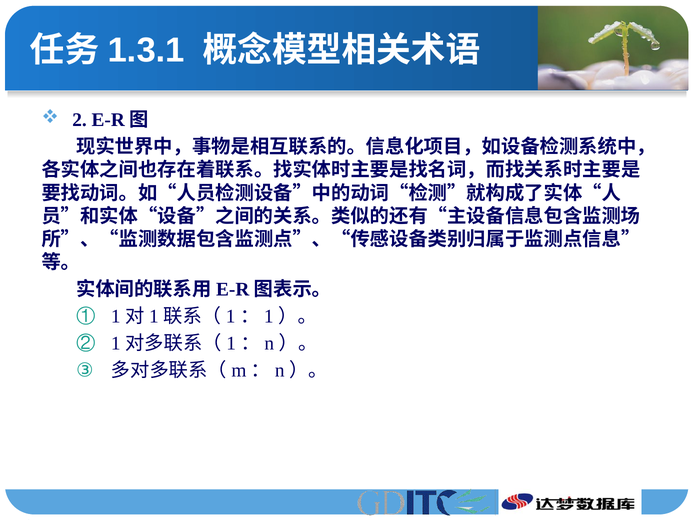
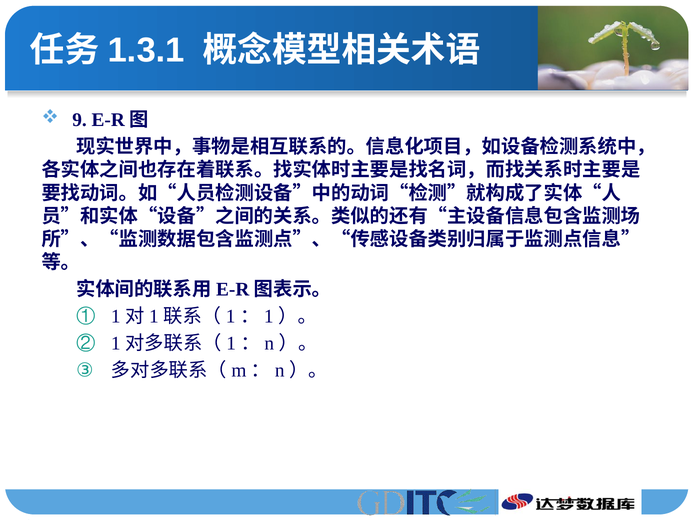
2: 2 -> 9
